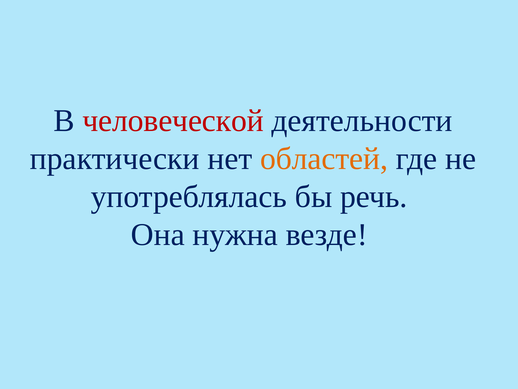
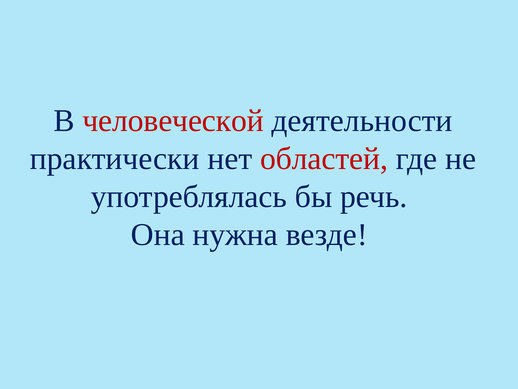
областей colour: orange -> red
